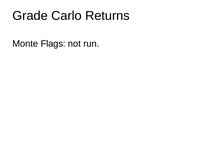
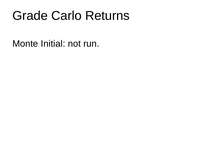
Flags: Flags -> Initial
